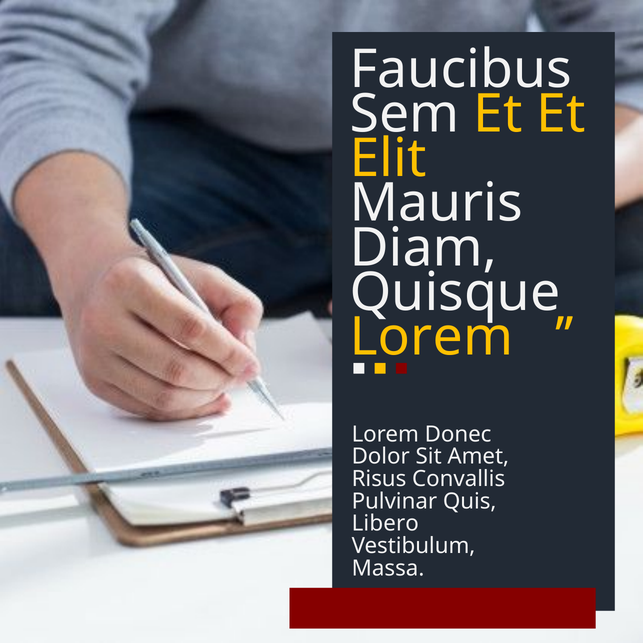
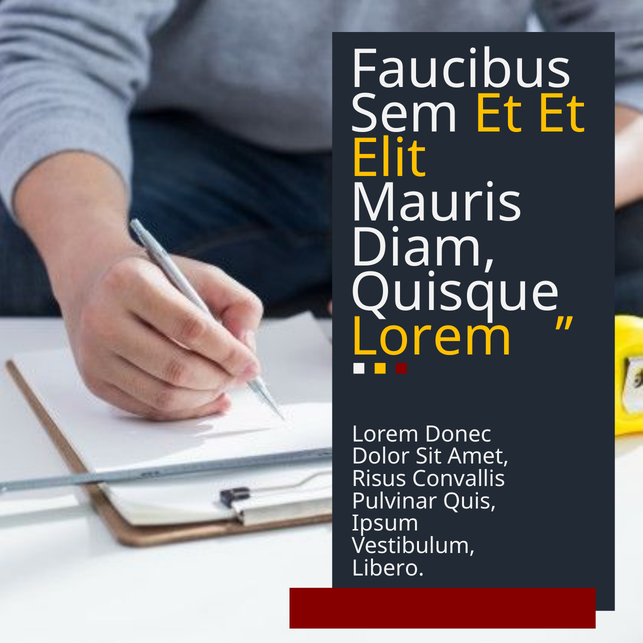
Libero: Libero -> Ipsum
Massa: Massa -> Libero
